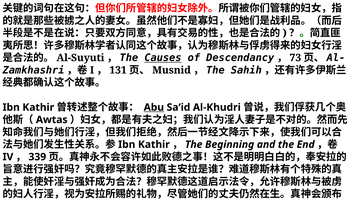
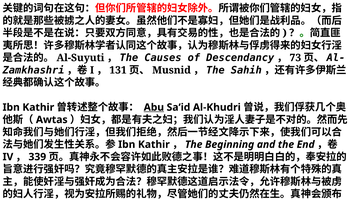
Causes underline: present -> none
